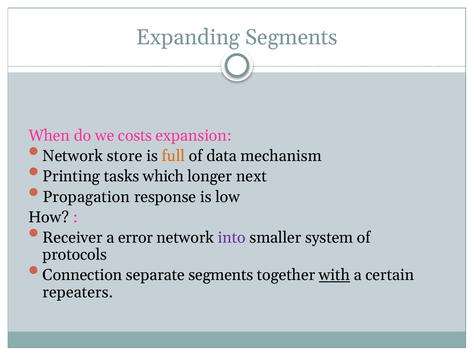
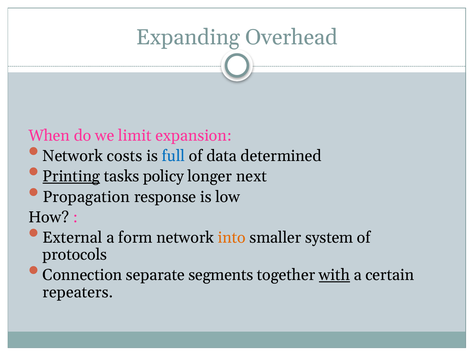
Expanding Segments: Segments -> Overhead
costs: costs -> limit
store: store -> costs
full colour: orange -> blue
mechanism: mechanism -> determined
Printing underline: none -> present
which: which -> policy
Receiver: Receiver -> External
error: error -> form
into colour: purple -> orange
